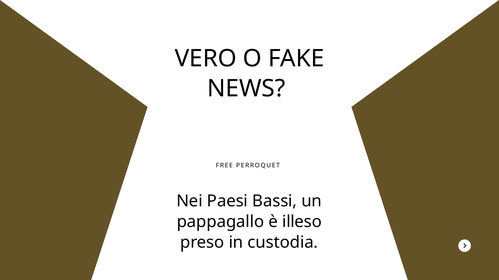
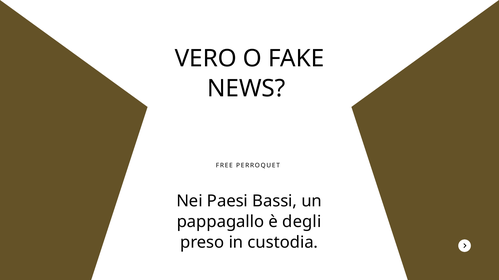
illeso: illeso -> degli
